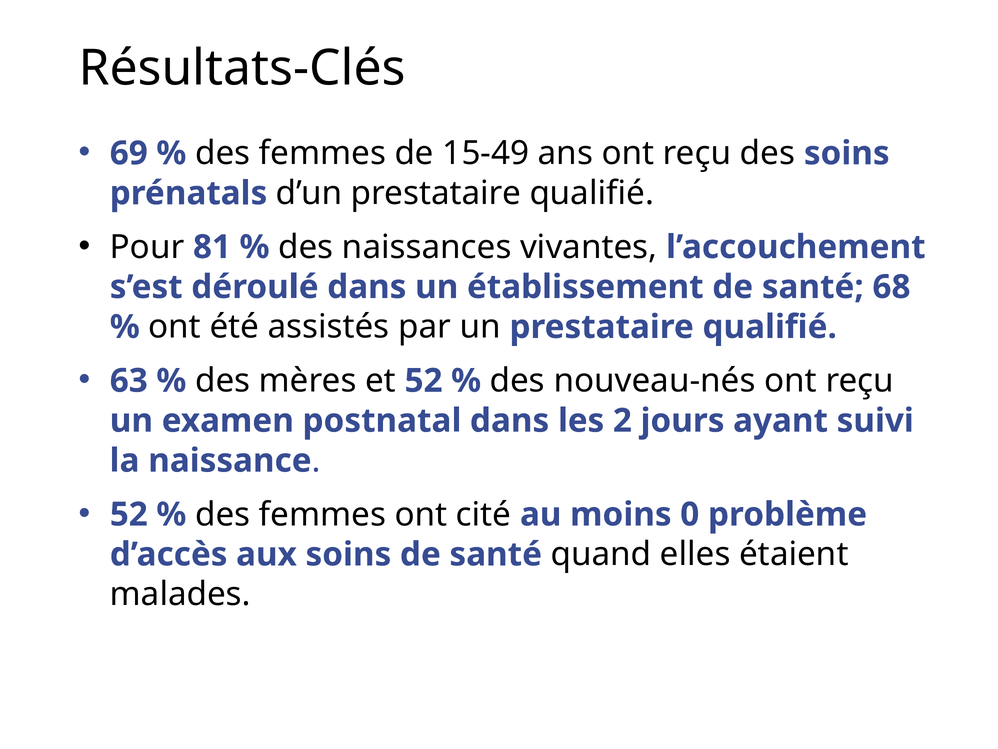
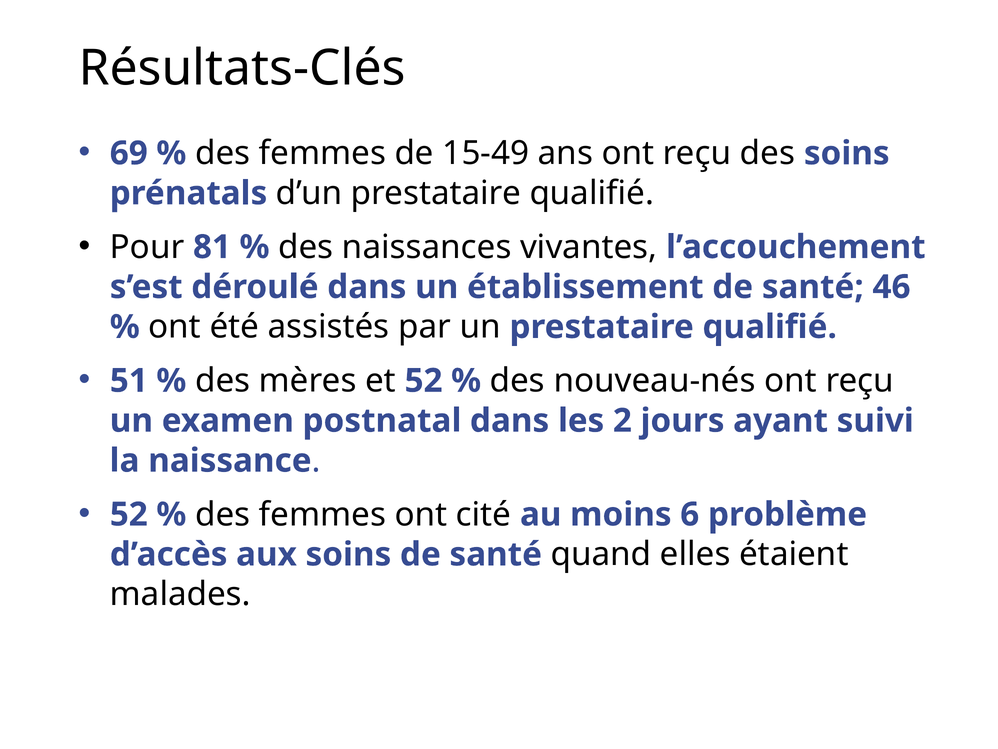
68: 68 -> 46
63: 63 -> 51
0: 0 -> 6
